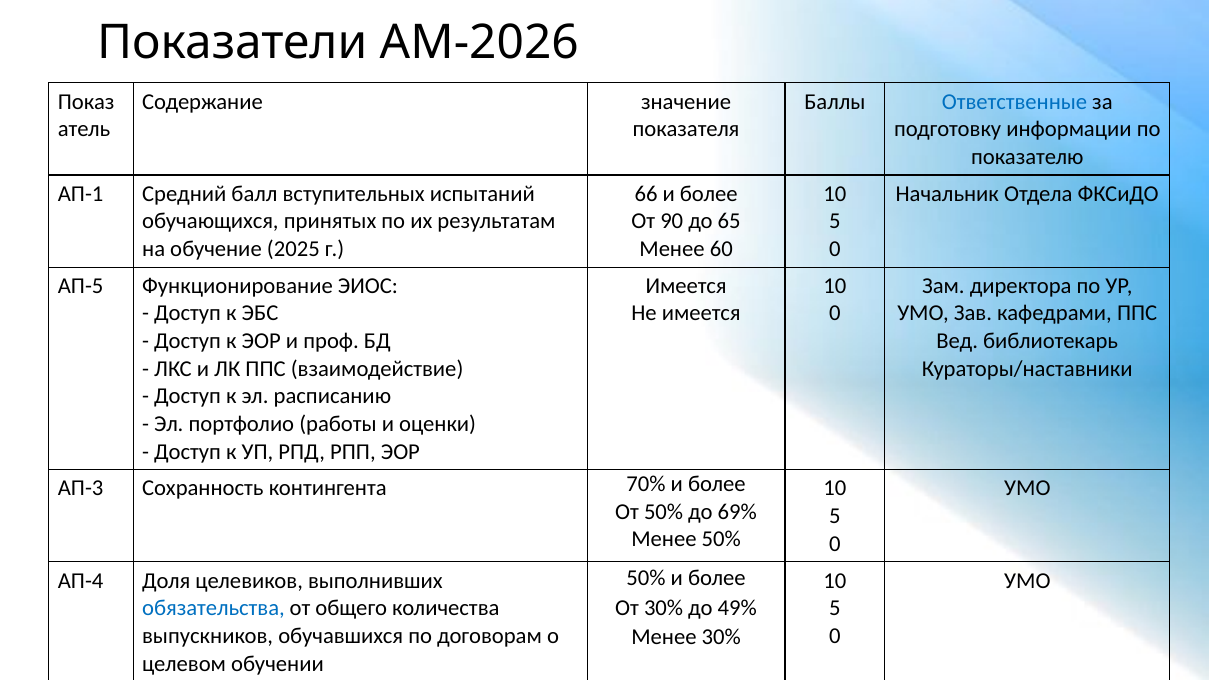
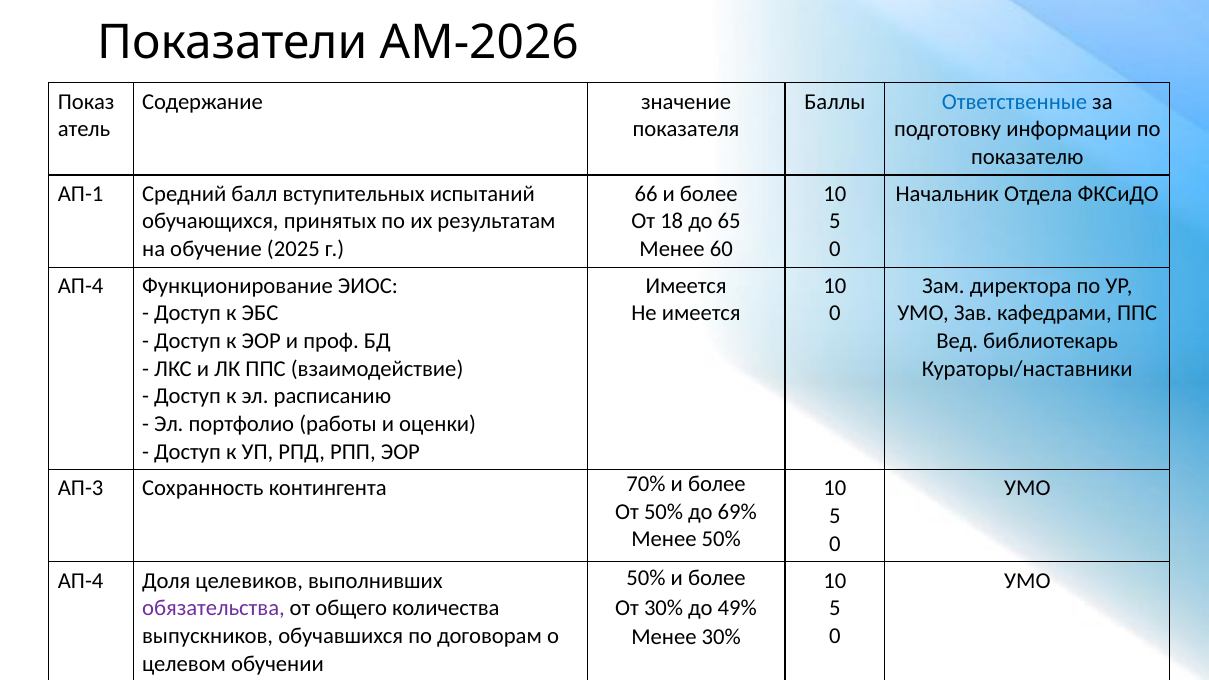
90: 90 -> 18
АП-5 at (81, 286): АП-5 -> АП-4
обязательства colour: blue -> purple
